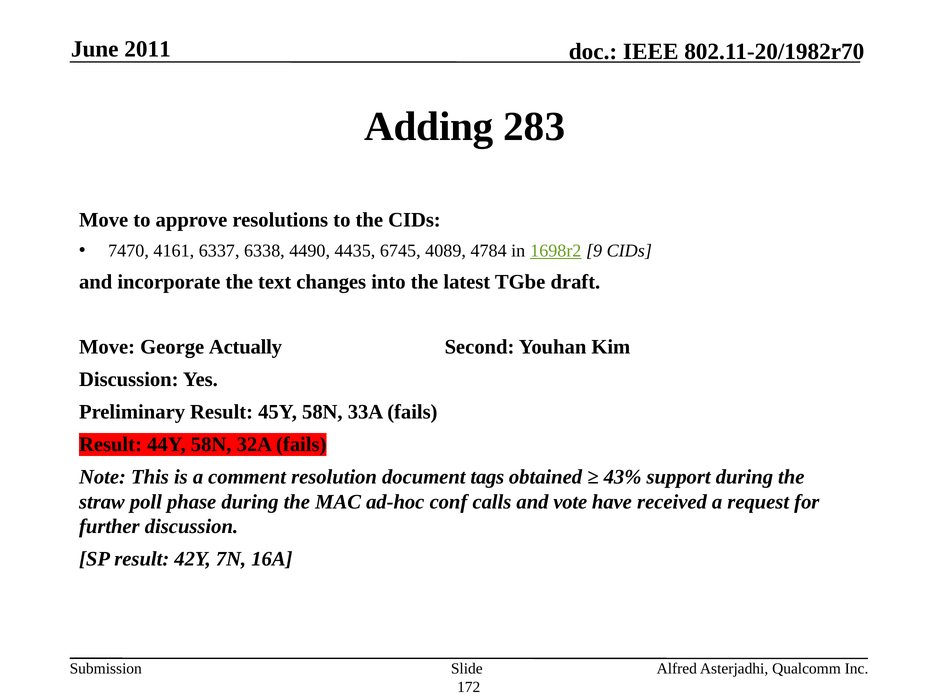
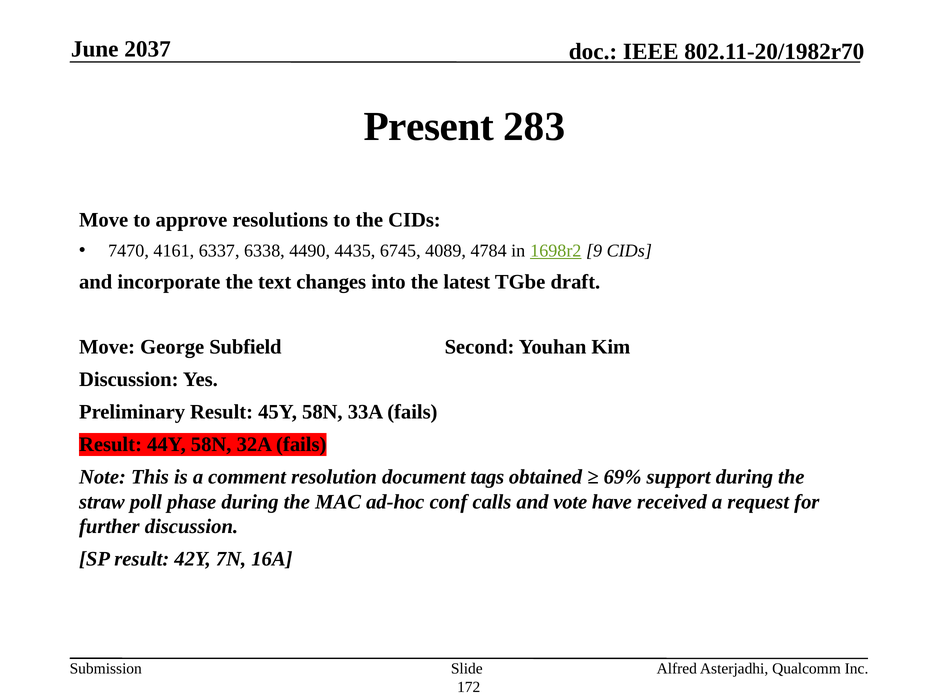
2011: 2011 -> 2037
Adding: Adding -> Present
Actually: Actually -> Subfield
43%: 43% -> 69%
